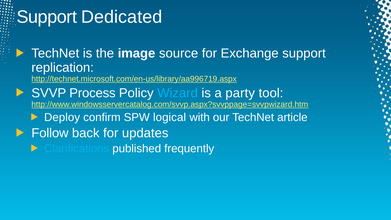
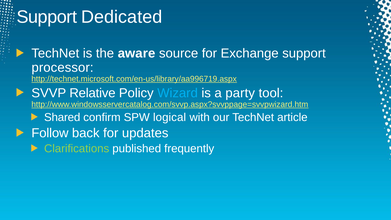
image: image -> aware
replication: replication -> processor
Process: Process -> Relative
Deploy: Deploy -> Shared
Clarifications colour: light blue -> light green
